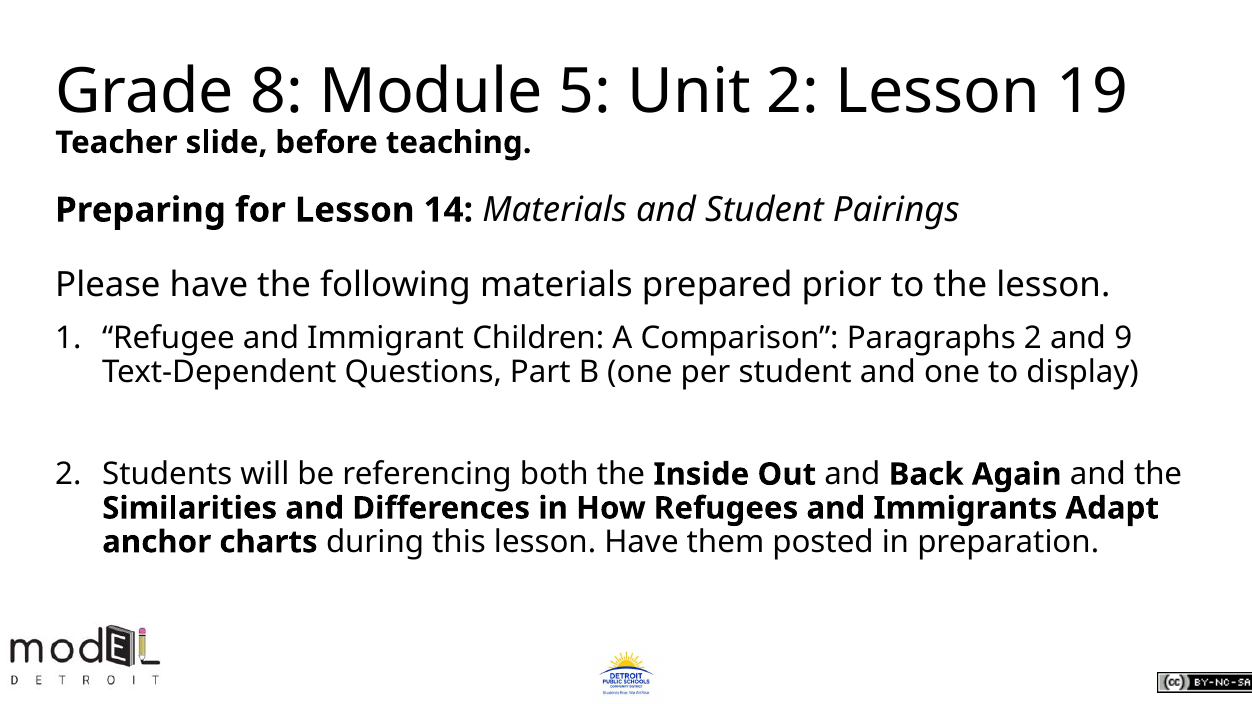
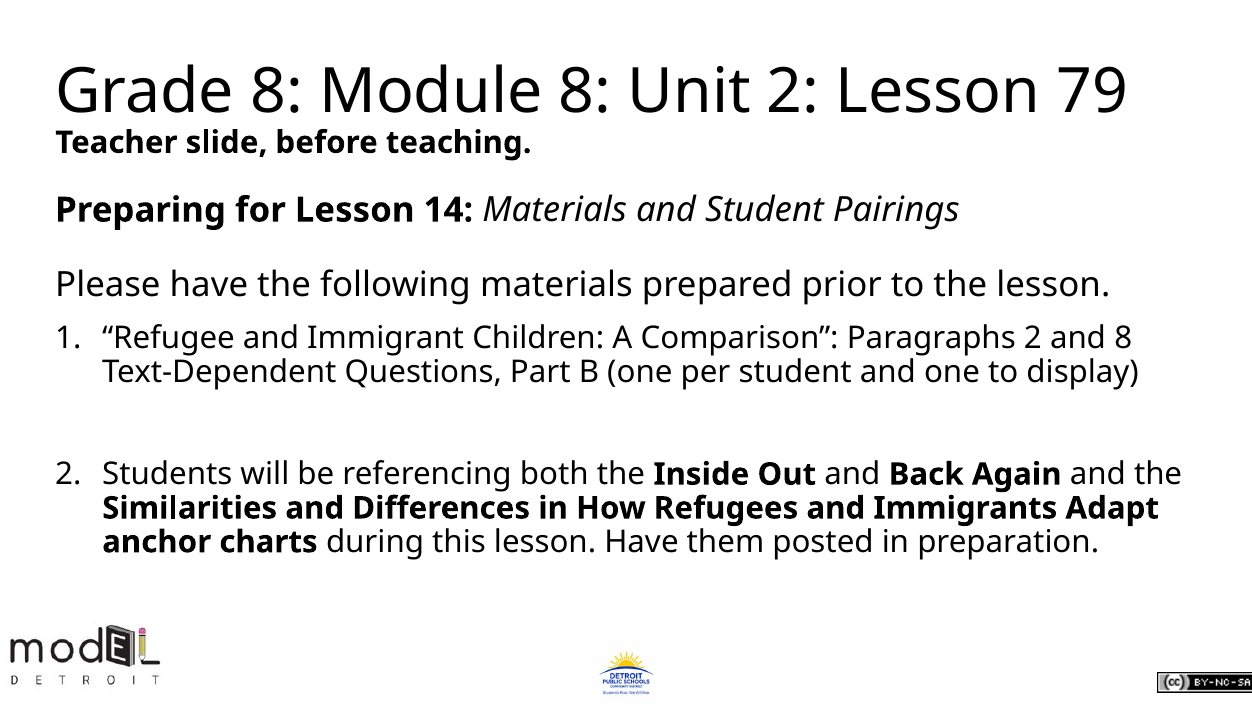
Module 5: 5 -> 8
19: 19 -> 79
and 9: 9 -> 8
